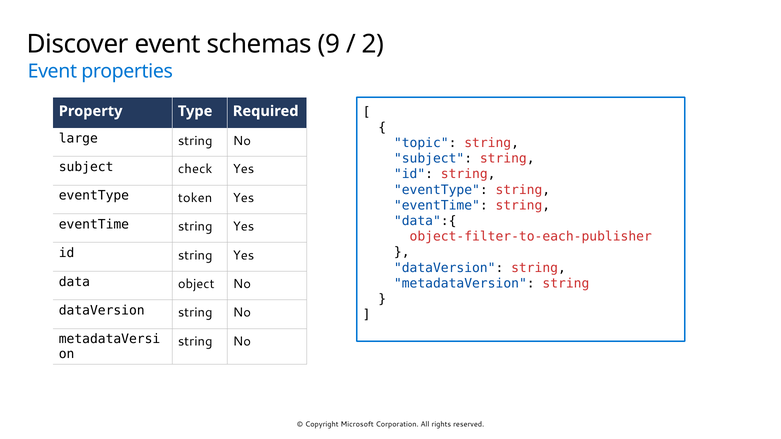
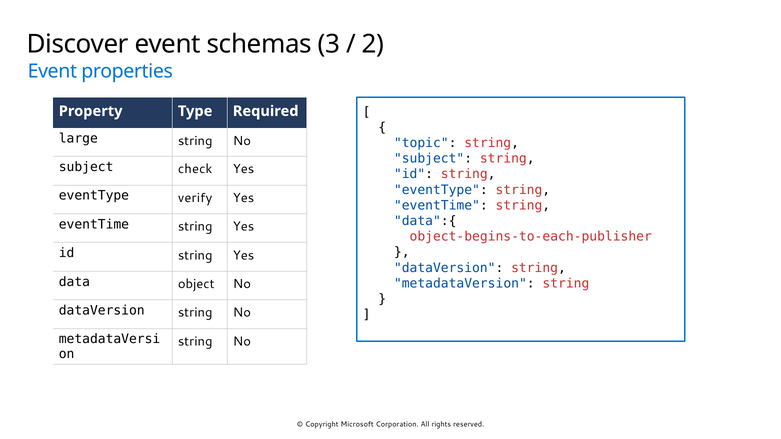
9: 9 -> 3
token: token -> verify
object-filter-to-each-publisher: object-filter-to-each-publisher -> object-begins-to-each-publisher
